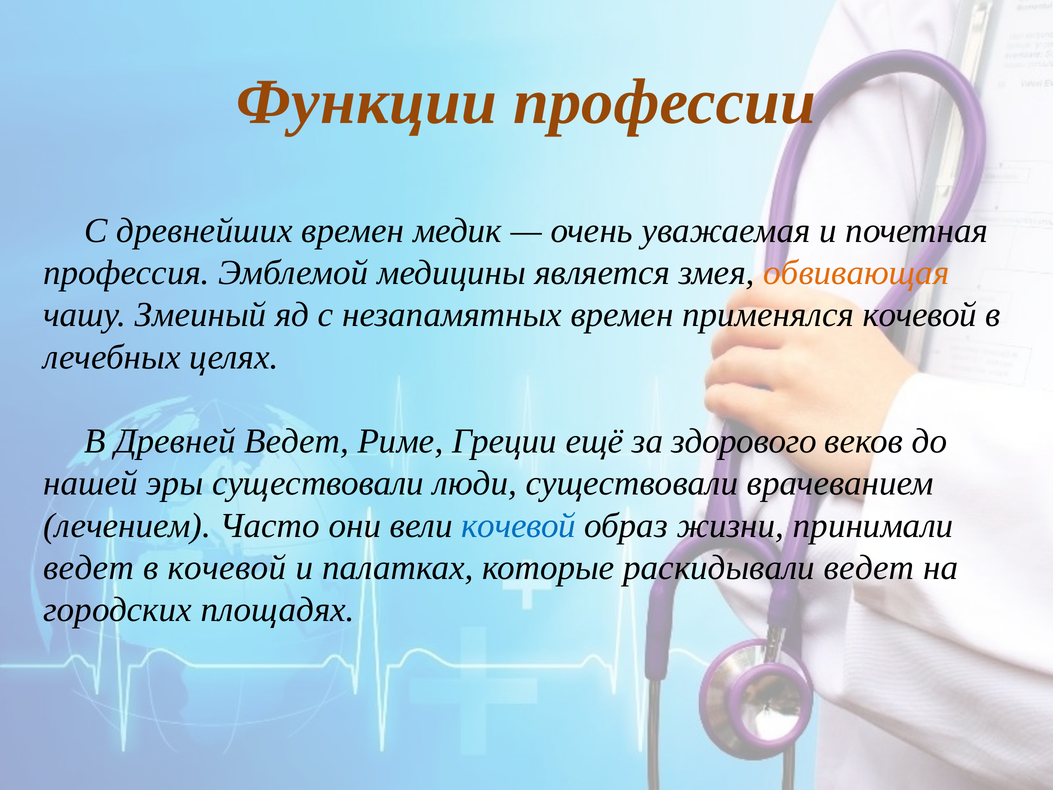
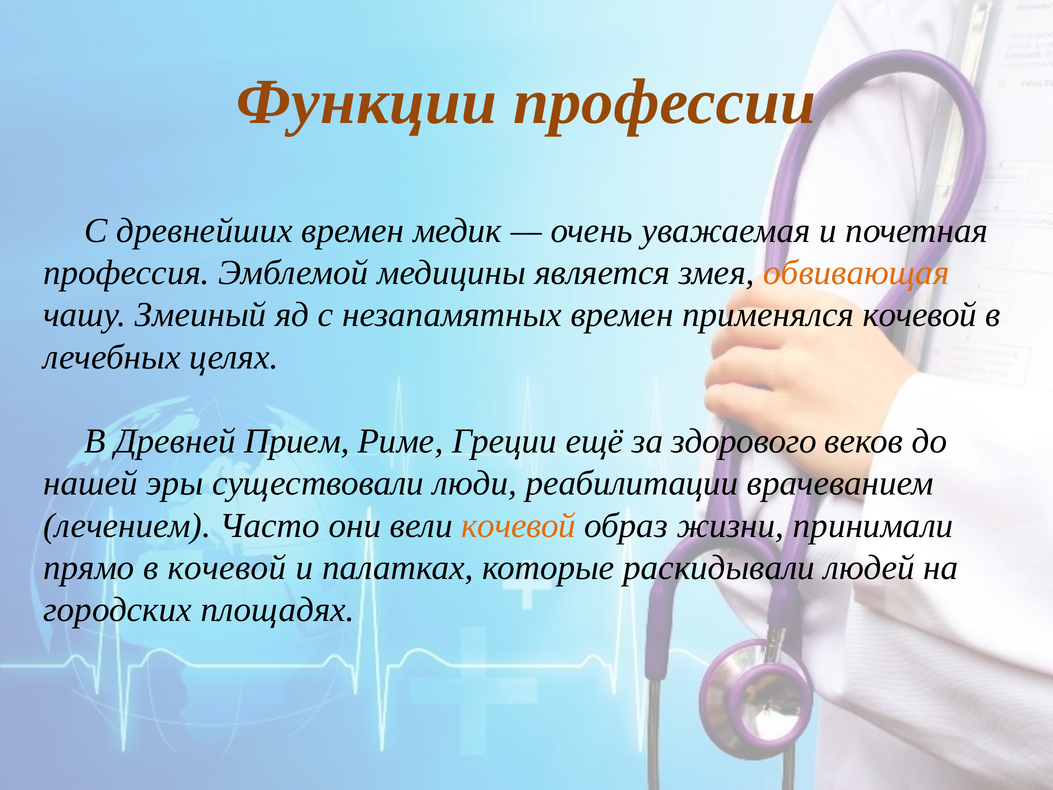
Древней Ведет: Ведет -> Прием
люди существовали: существовали -> реабилитации
кочевой at (519, 525) colour: blue -> orange
ведет at (89, 567): ведет -> прямо
раскидывали ведет: ведет -> людей
